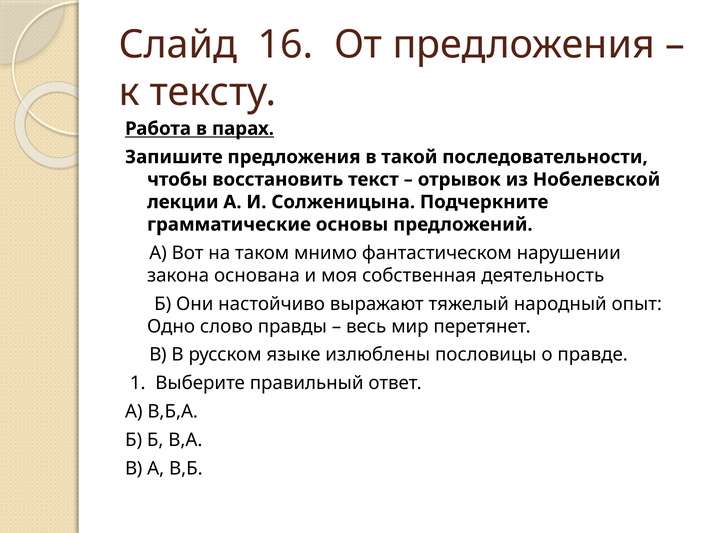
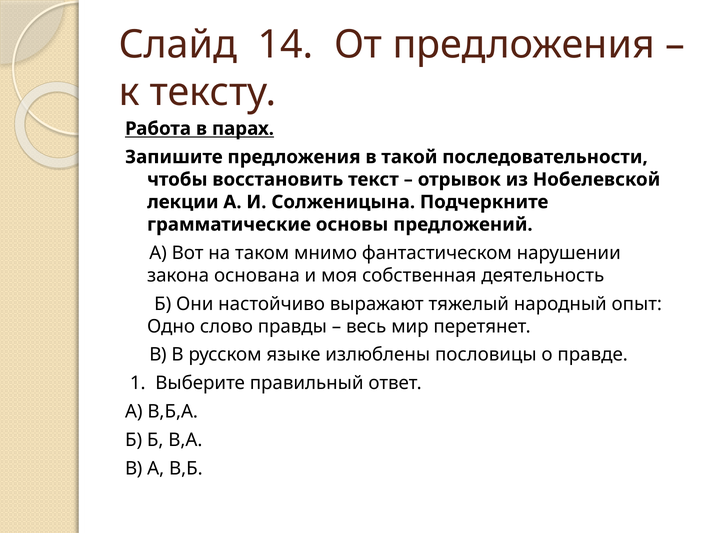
16: 16 -> 14
